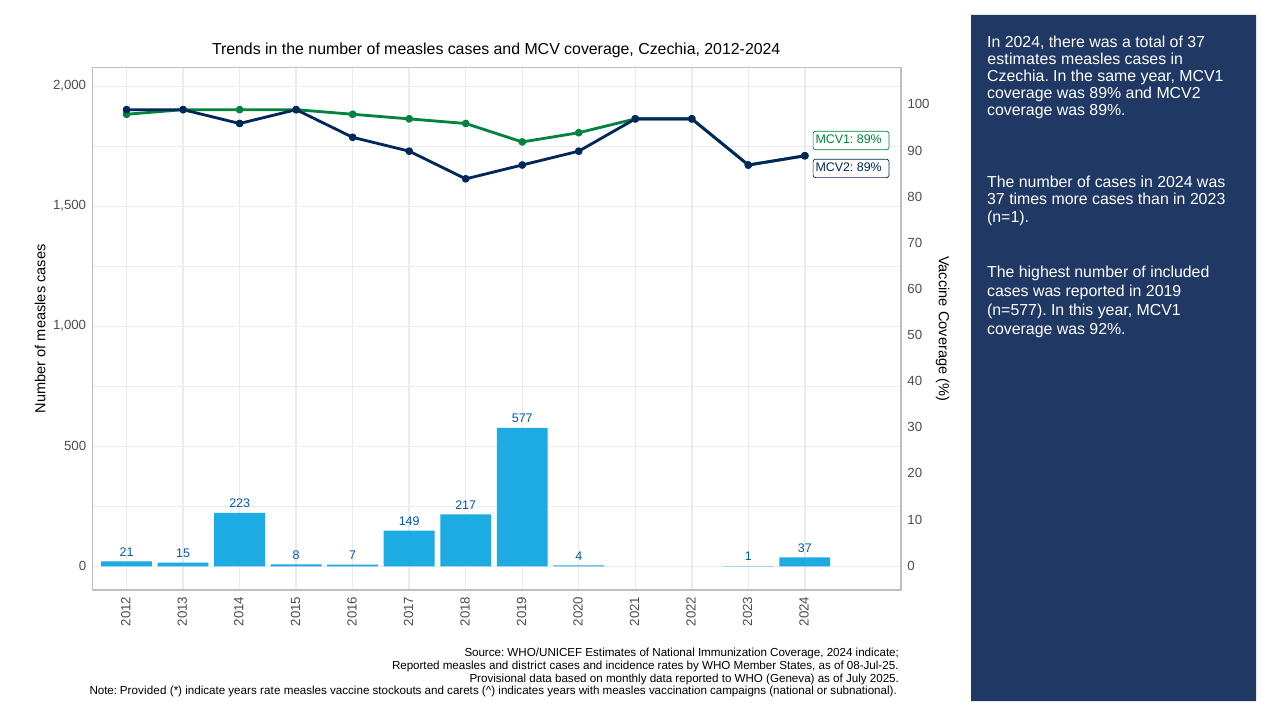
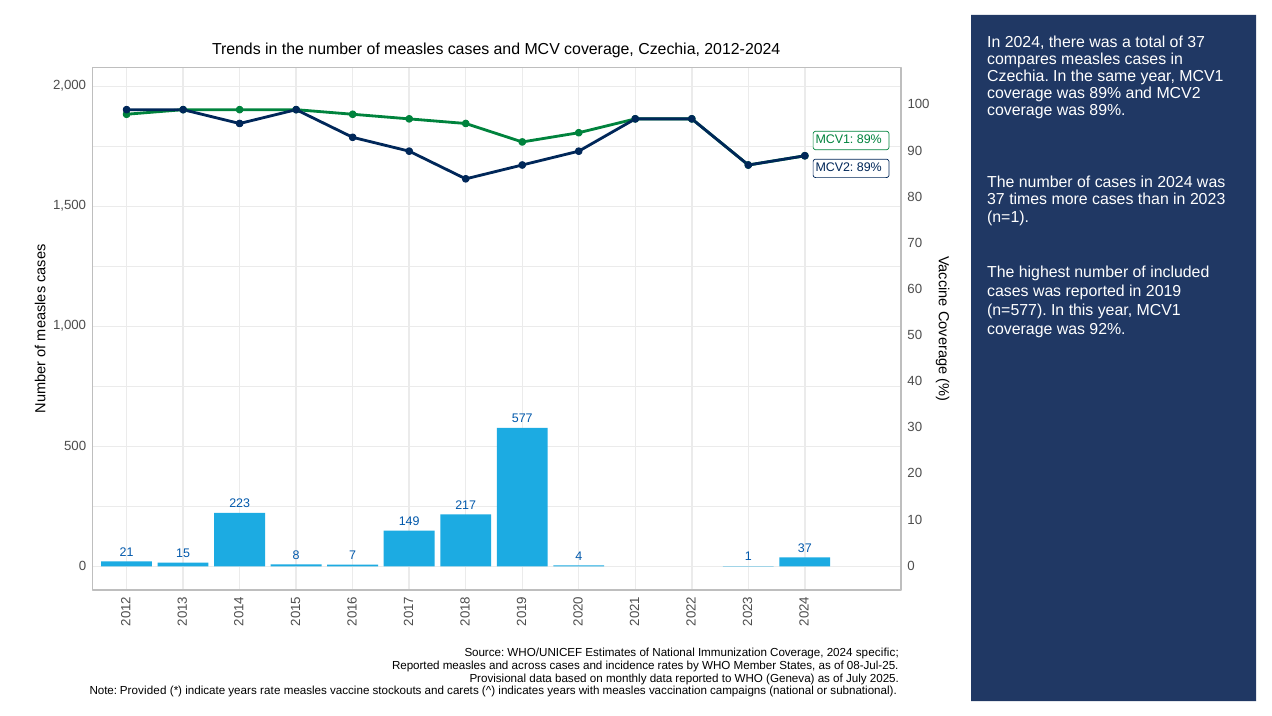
estimates at (1022, 59): estimates -> compares
2024 indicate: indicate -> specific
district: district -> across
